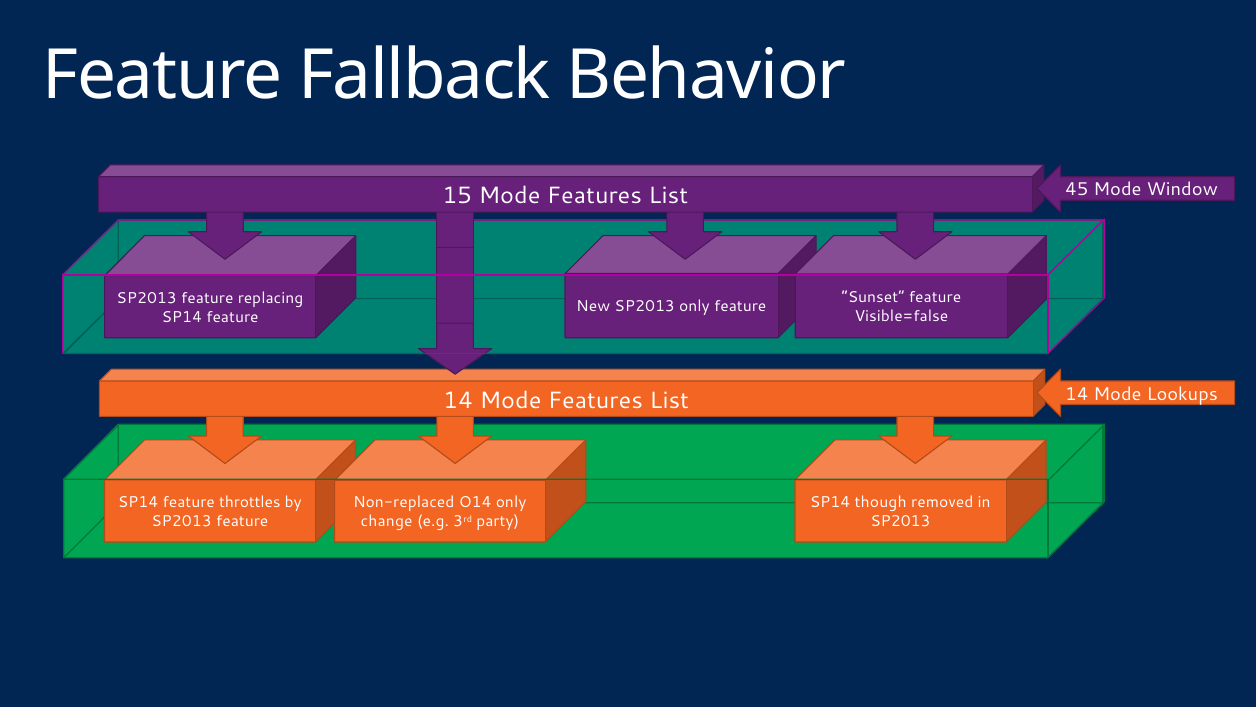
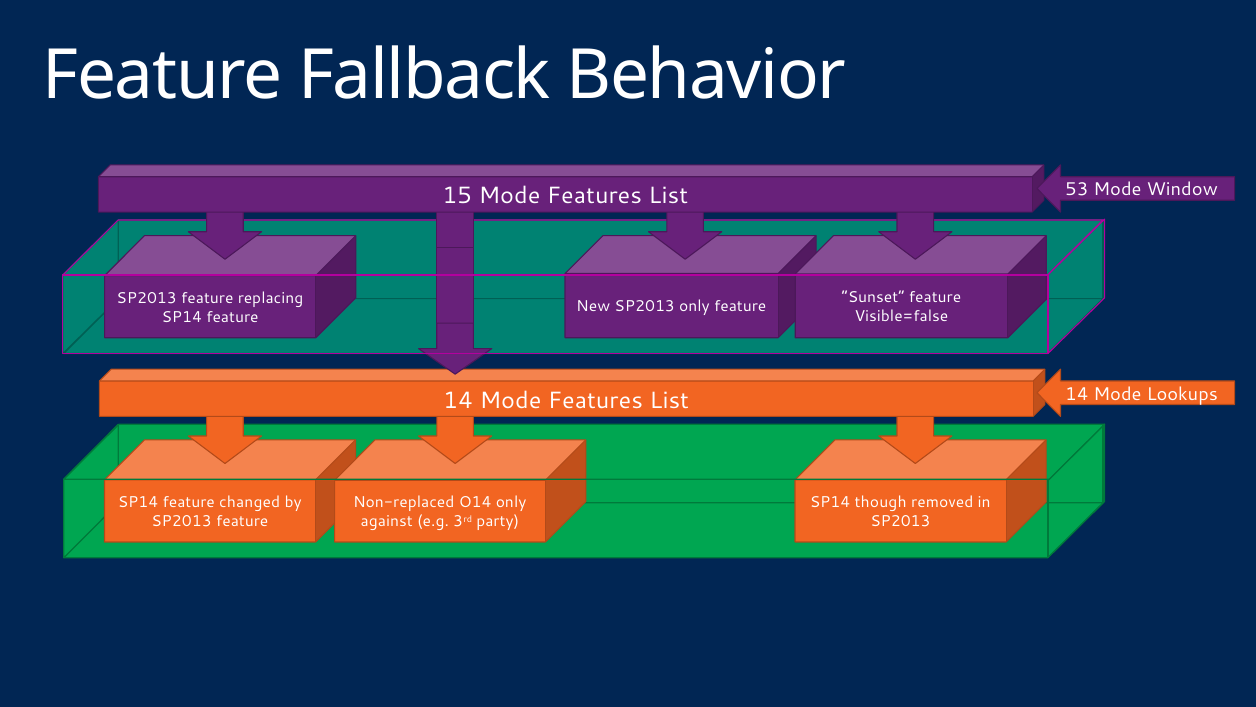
45: 45 -> 53
throttles: throttles -> changed
change: change -> against
